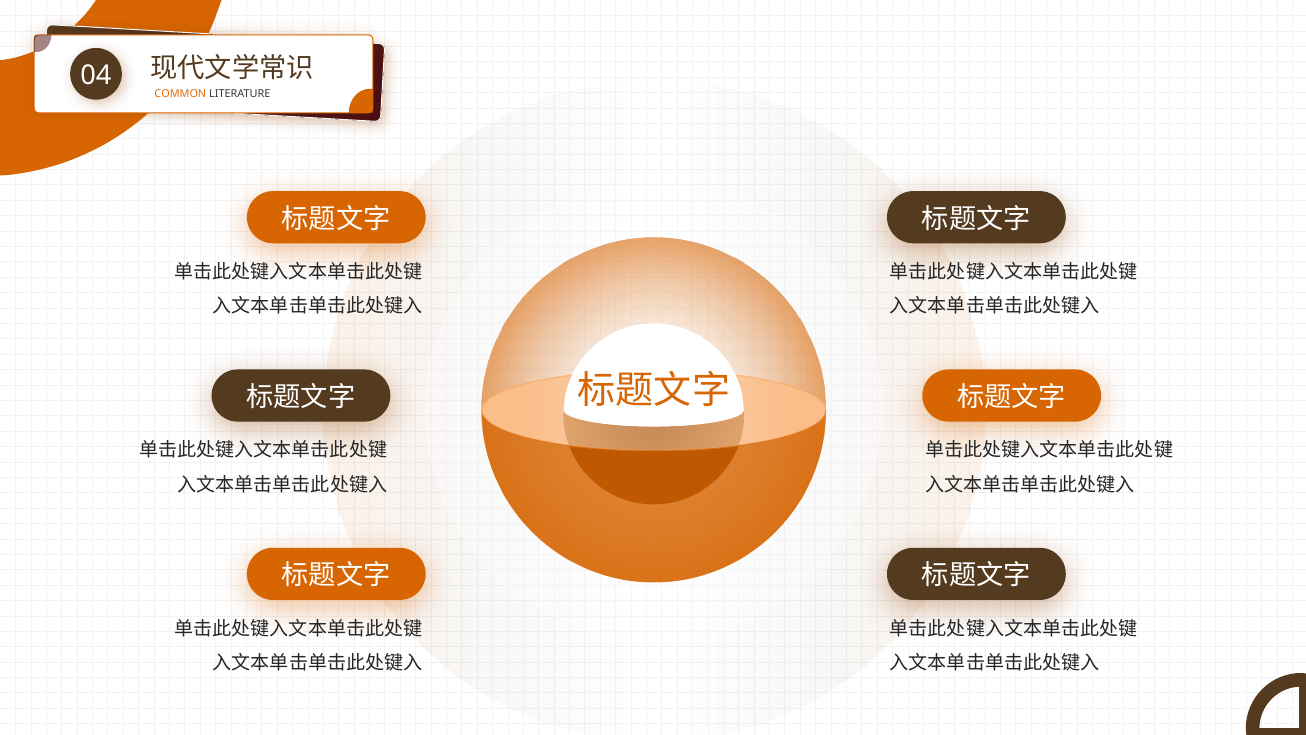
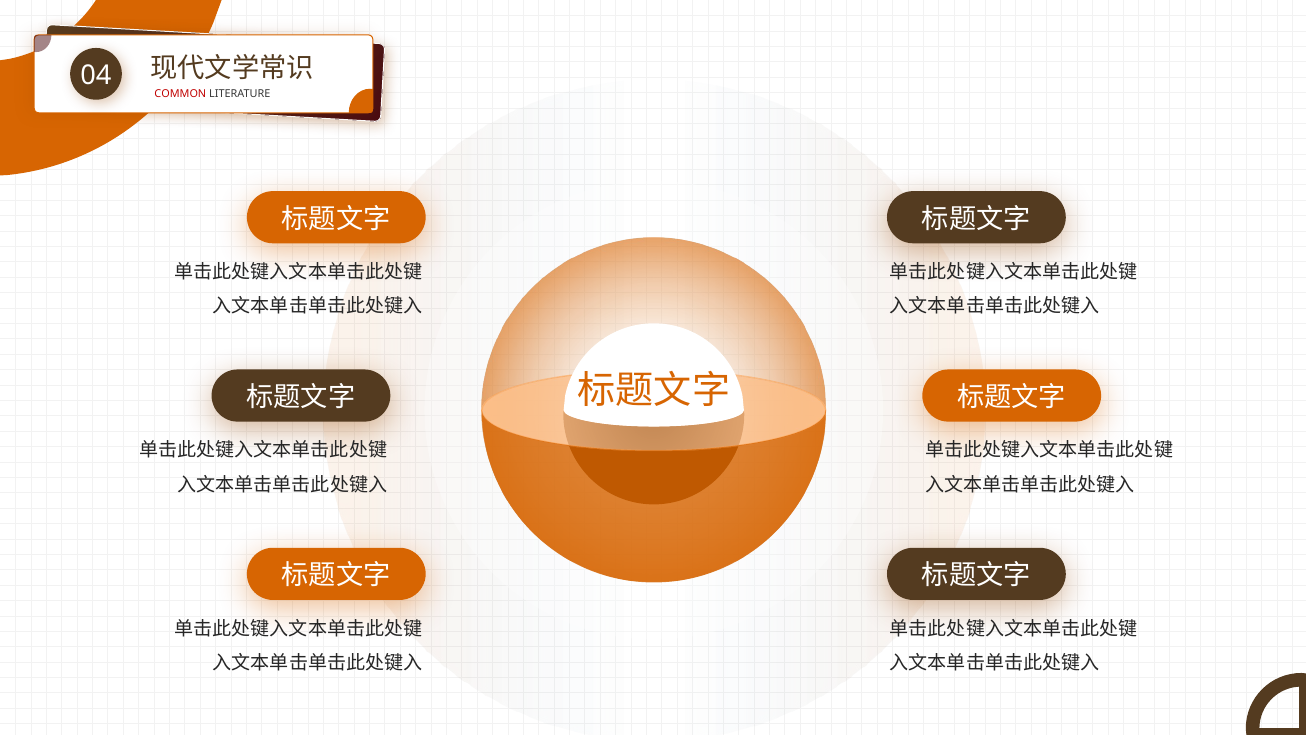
COMMON colour: orange -> red
